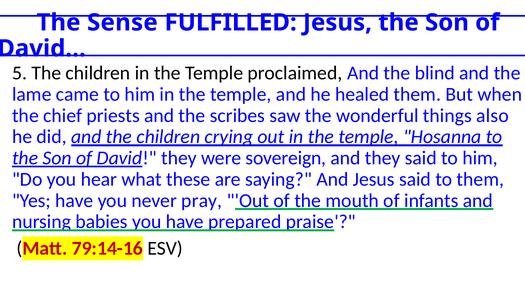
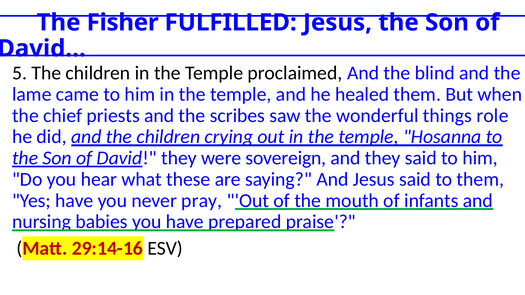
Sense: Sense -> Fisher
also: also -> role
79:14-16: 79:14-16 -> 29:14-16
